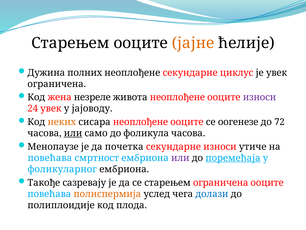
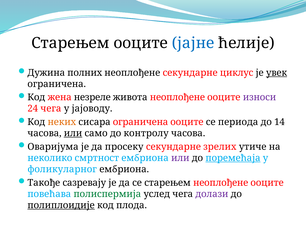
јајне colour: orange -> blue
увек at (277, 73) underline: none -> present
24 увек: увек -> чега
сисара неоплођене: неоплођене -> ограничена
оогенезе: оогенезе -> периода
72: 72 -> 14
фоликула: фоликула -> контролу
Менопаузе: Менопаузе -> Оваријума
почетка: почетка -> просеку
секундарне износи: износи -> зрелих
повећава at (50, 158): повећава -> неколико
старењем ограничена: ограничена -> неоплођене
полиспермија colour: orange -> green
долази colour: blue -> purple
полиплоидије underline: none -> present
